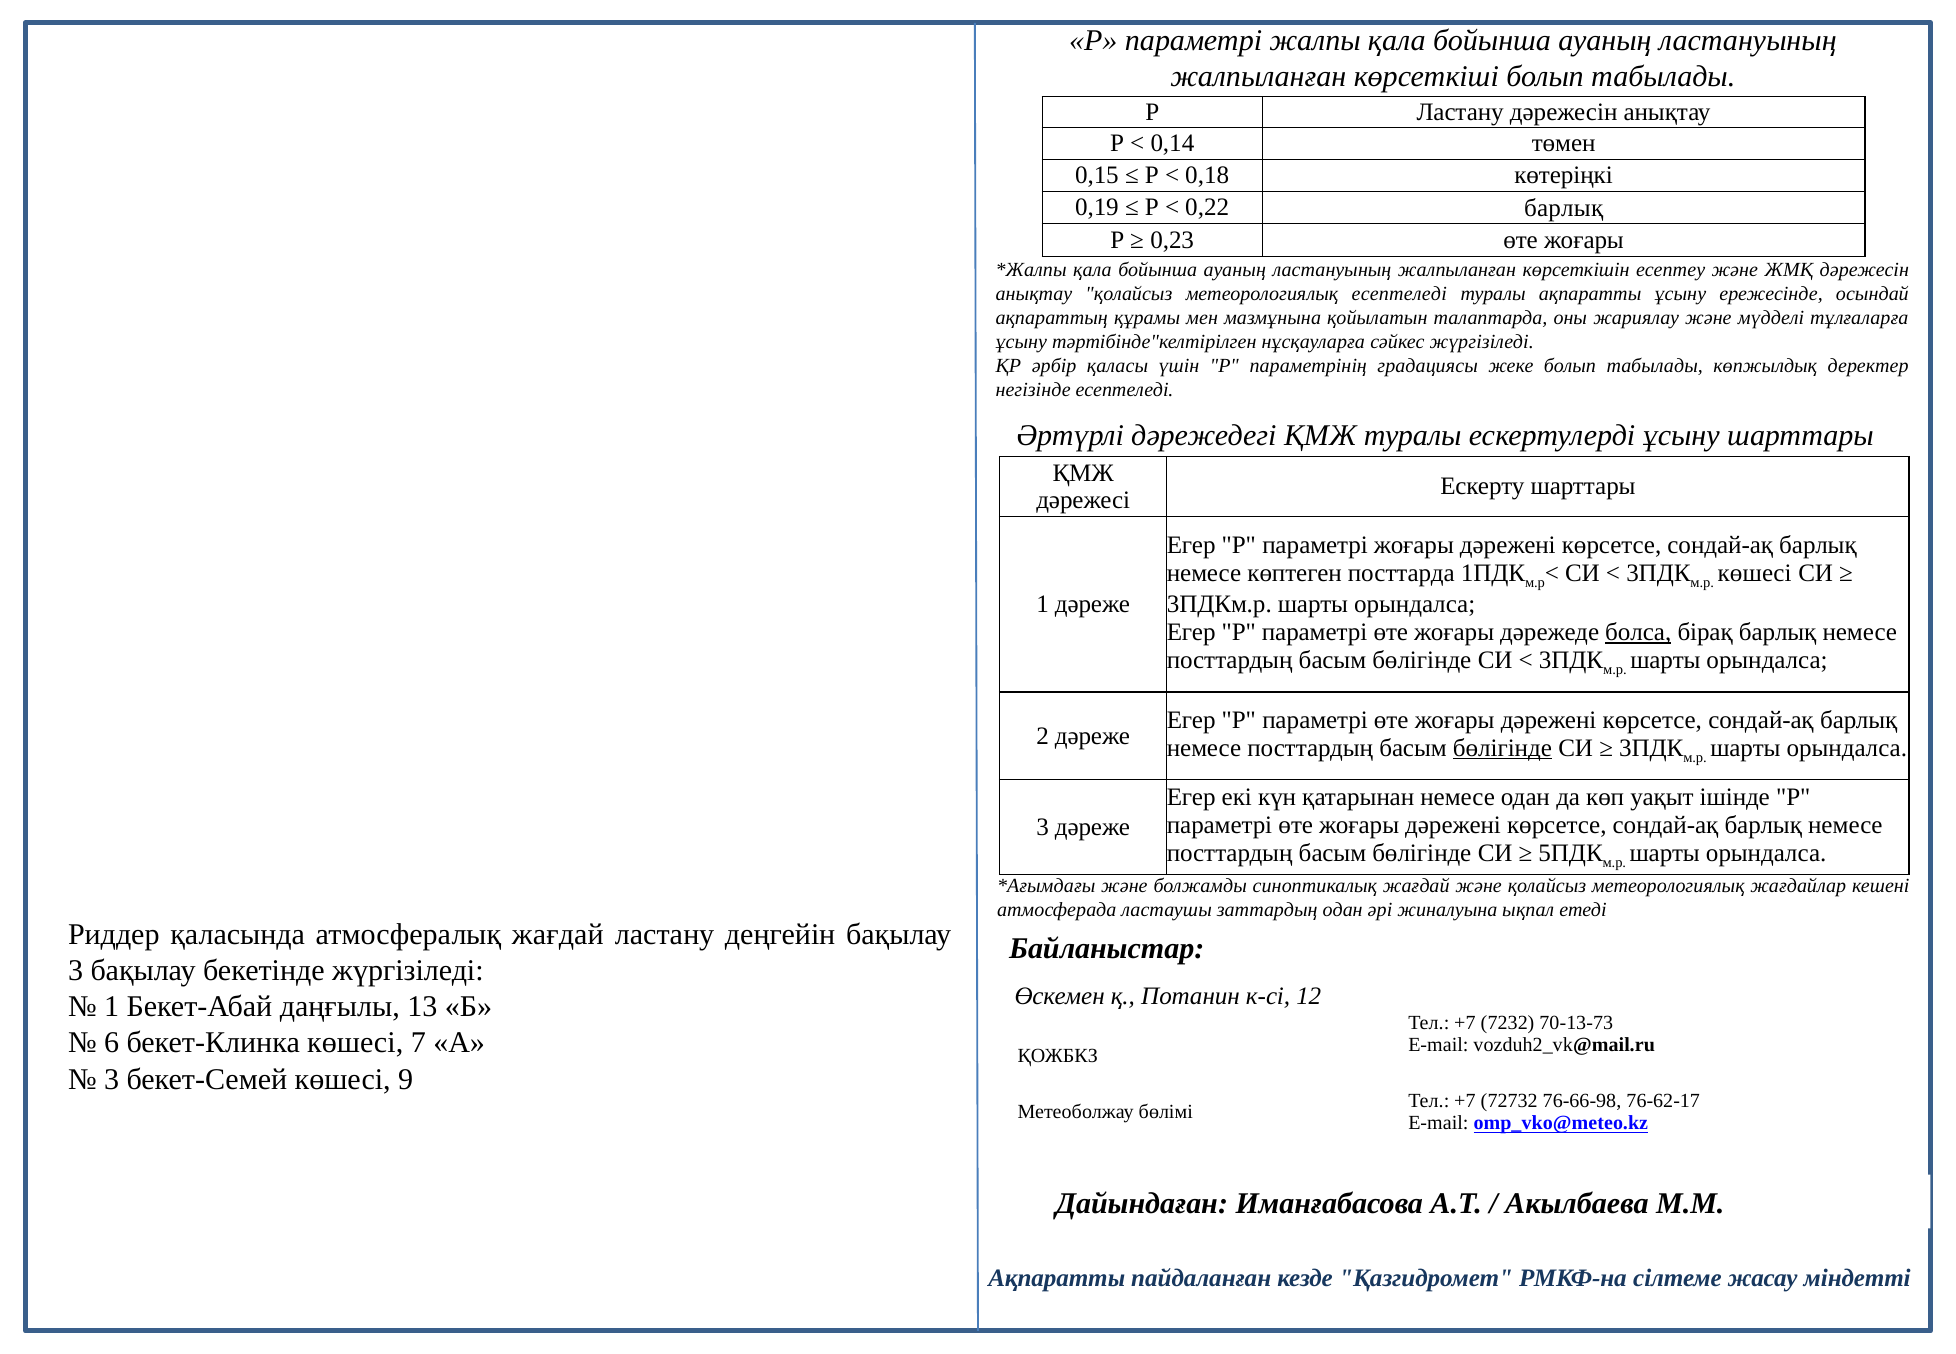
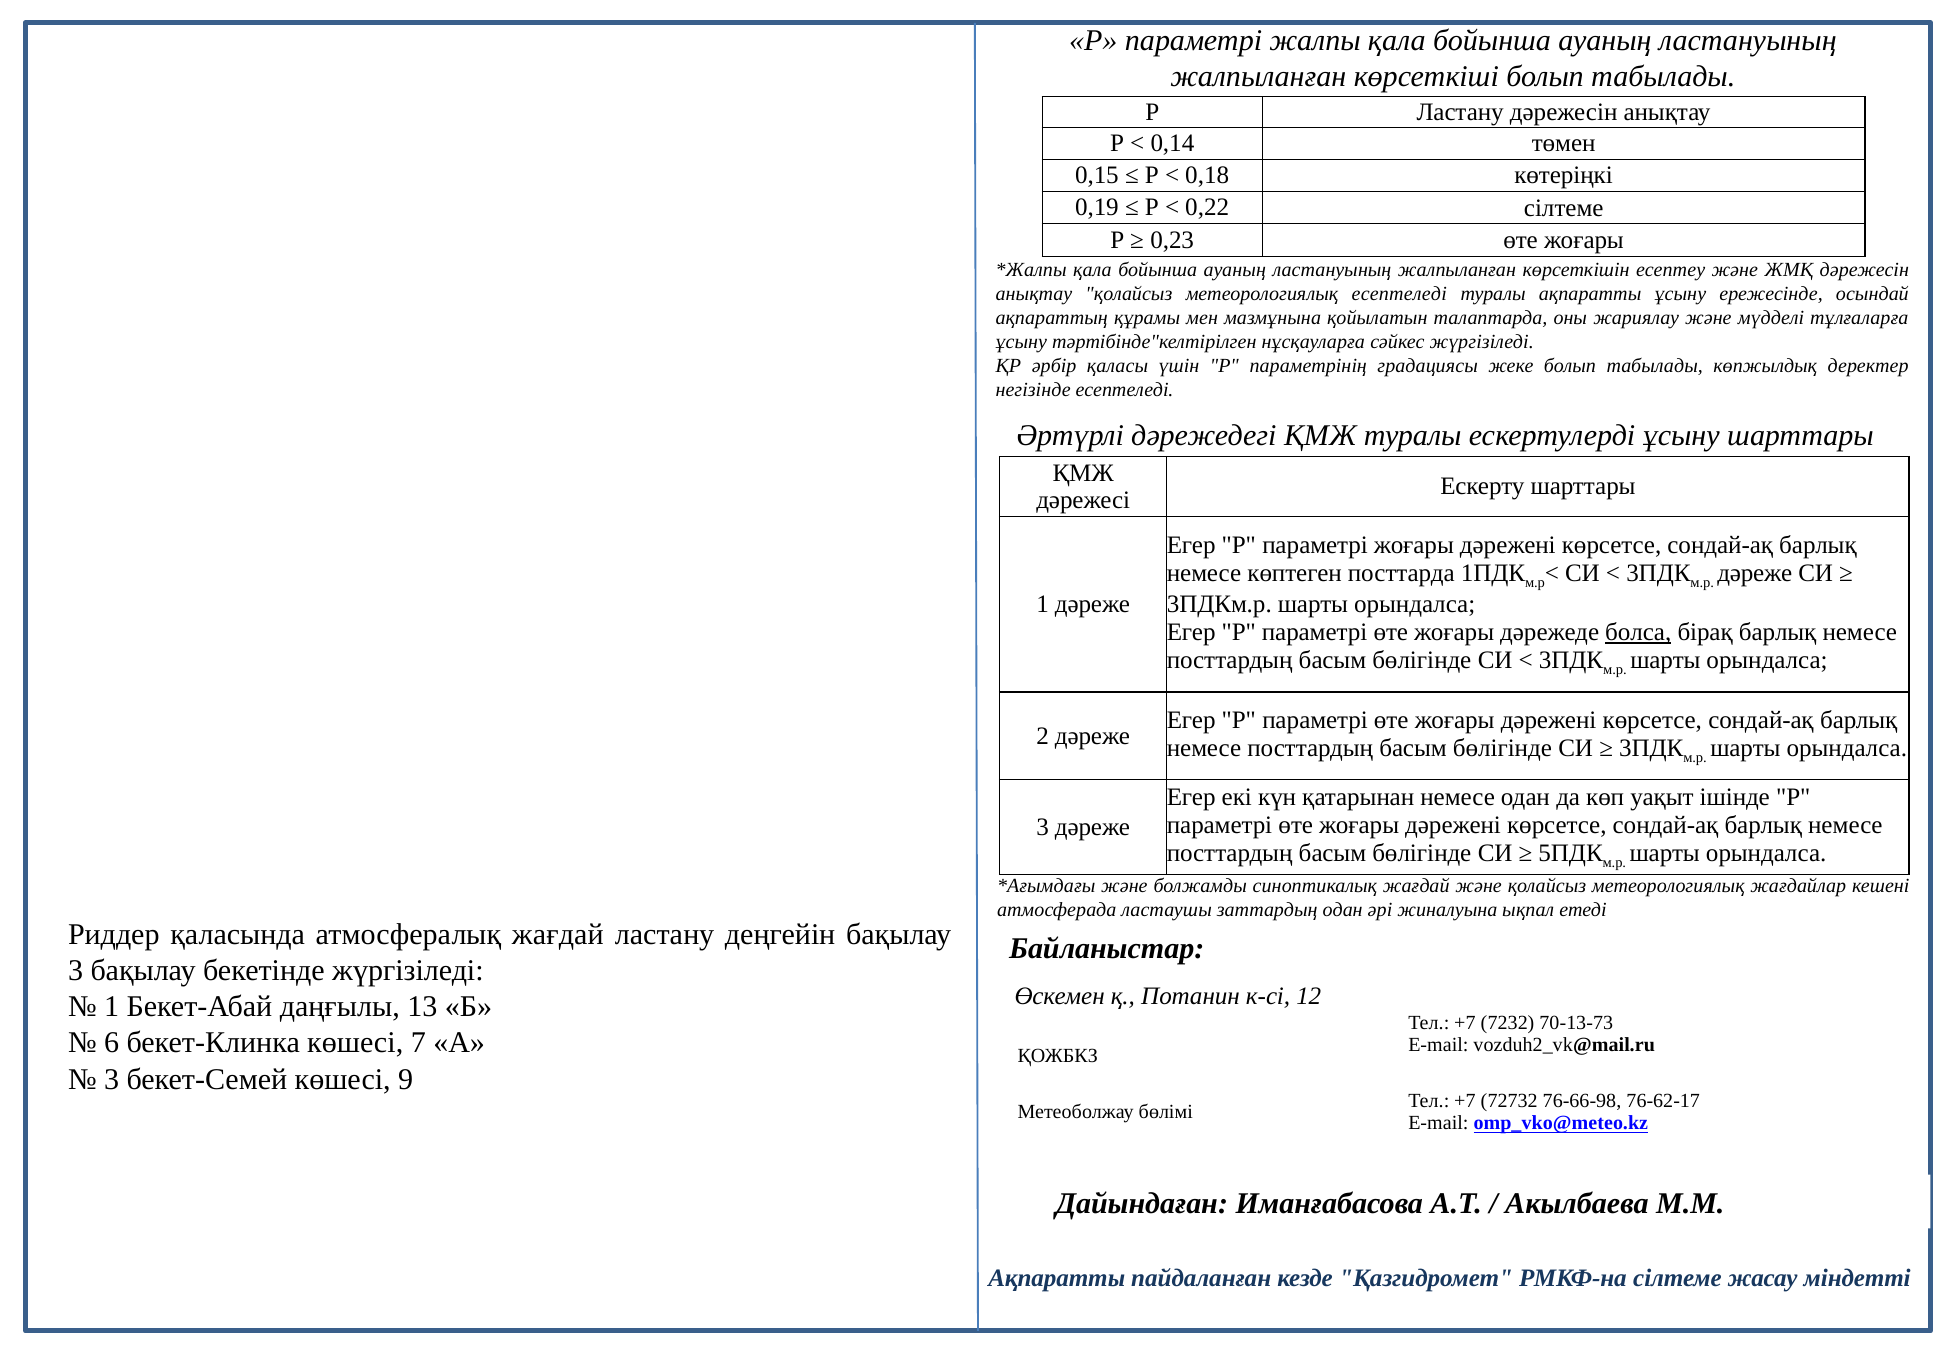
0,22 барлық: барлық -> сілтеме
көшесі at (1755, 573): көшесі -> дәреже
бөлігінде at (1502, 748) underline: present -> none
